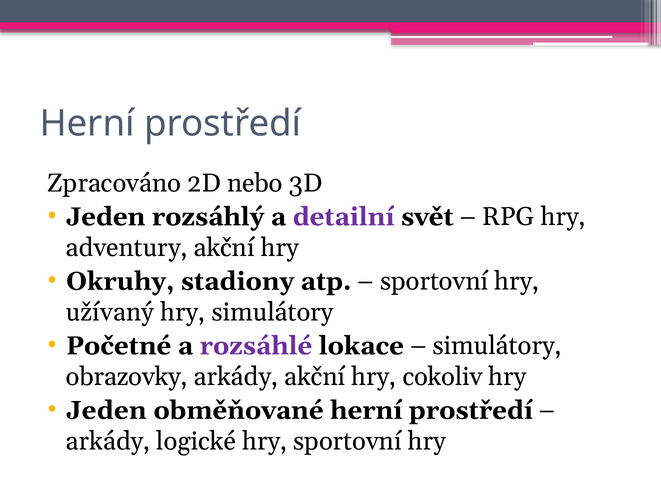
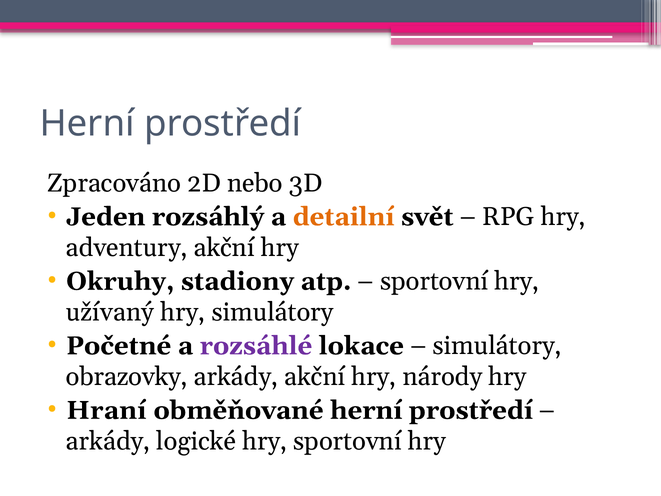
detailní colour: purple -> orange
cokoliv: cokoliv -> národy
Jeden at (106, 410): Jeden -> Hraní
